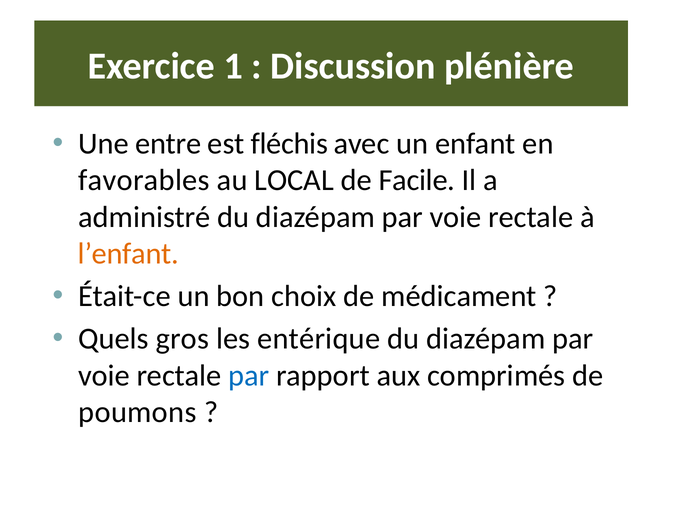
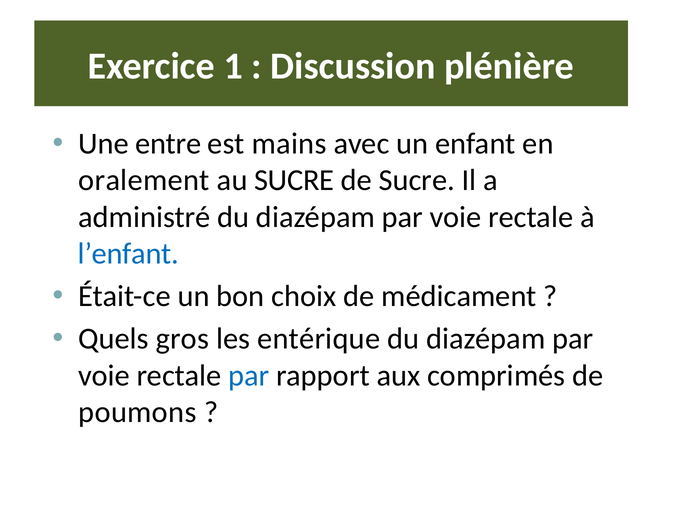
fléchis: fléchis -> mains
favorables: favorables -> oralement
au LOCAL: LOCAL -> SUCRE
de Facile: Facile -> Sucre
l’enfant colour: orange -> blue
